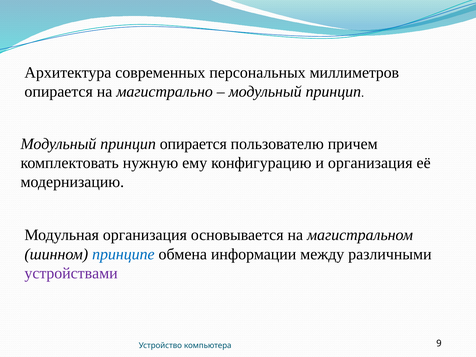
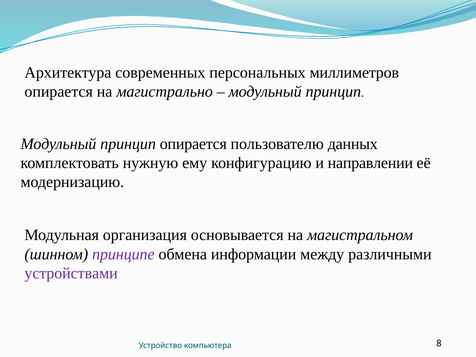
причем: причем -> данных
и организация: организация -> направлении
принципе colour: blue -> purple
9: 9 -> 8
